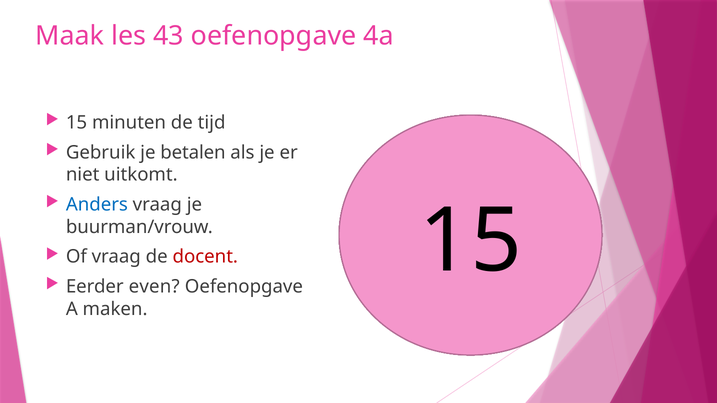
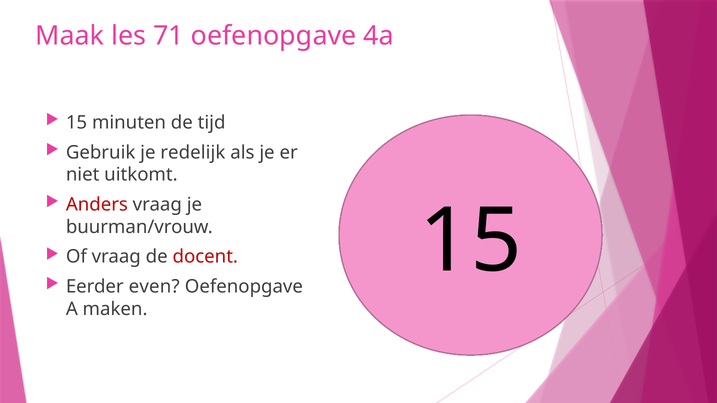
43: 43 -> 71
betalen: betalen -> redelijk
Anders colour: blue -> red
